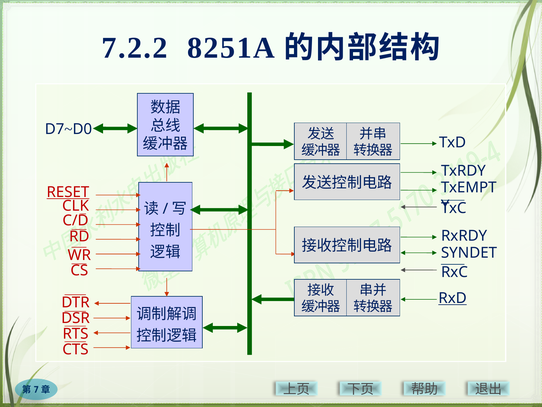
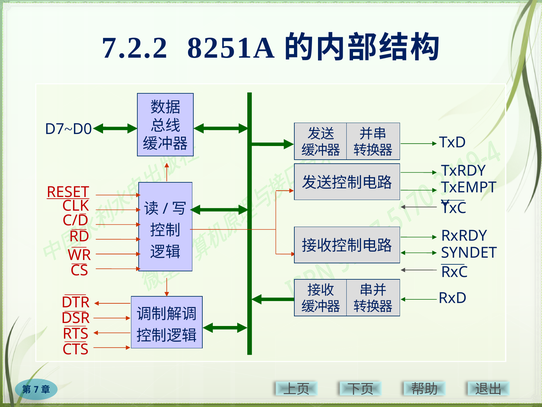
RxD underline: present -> none
